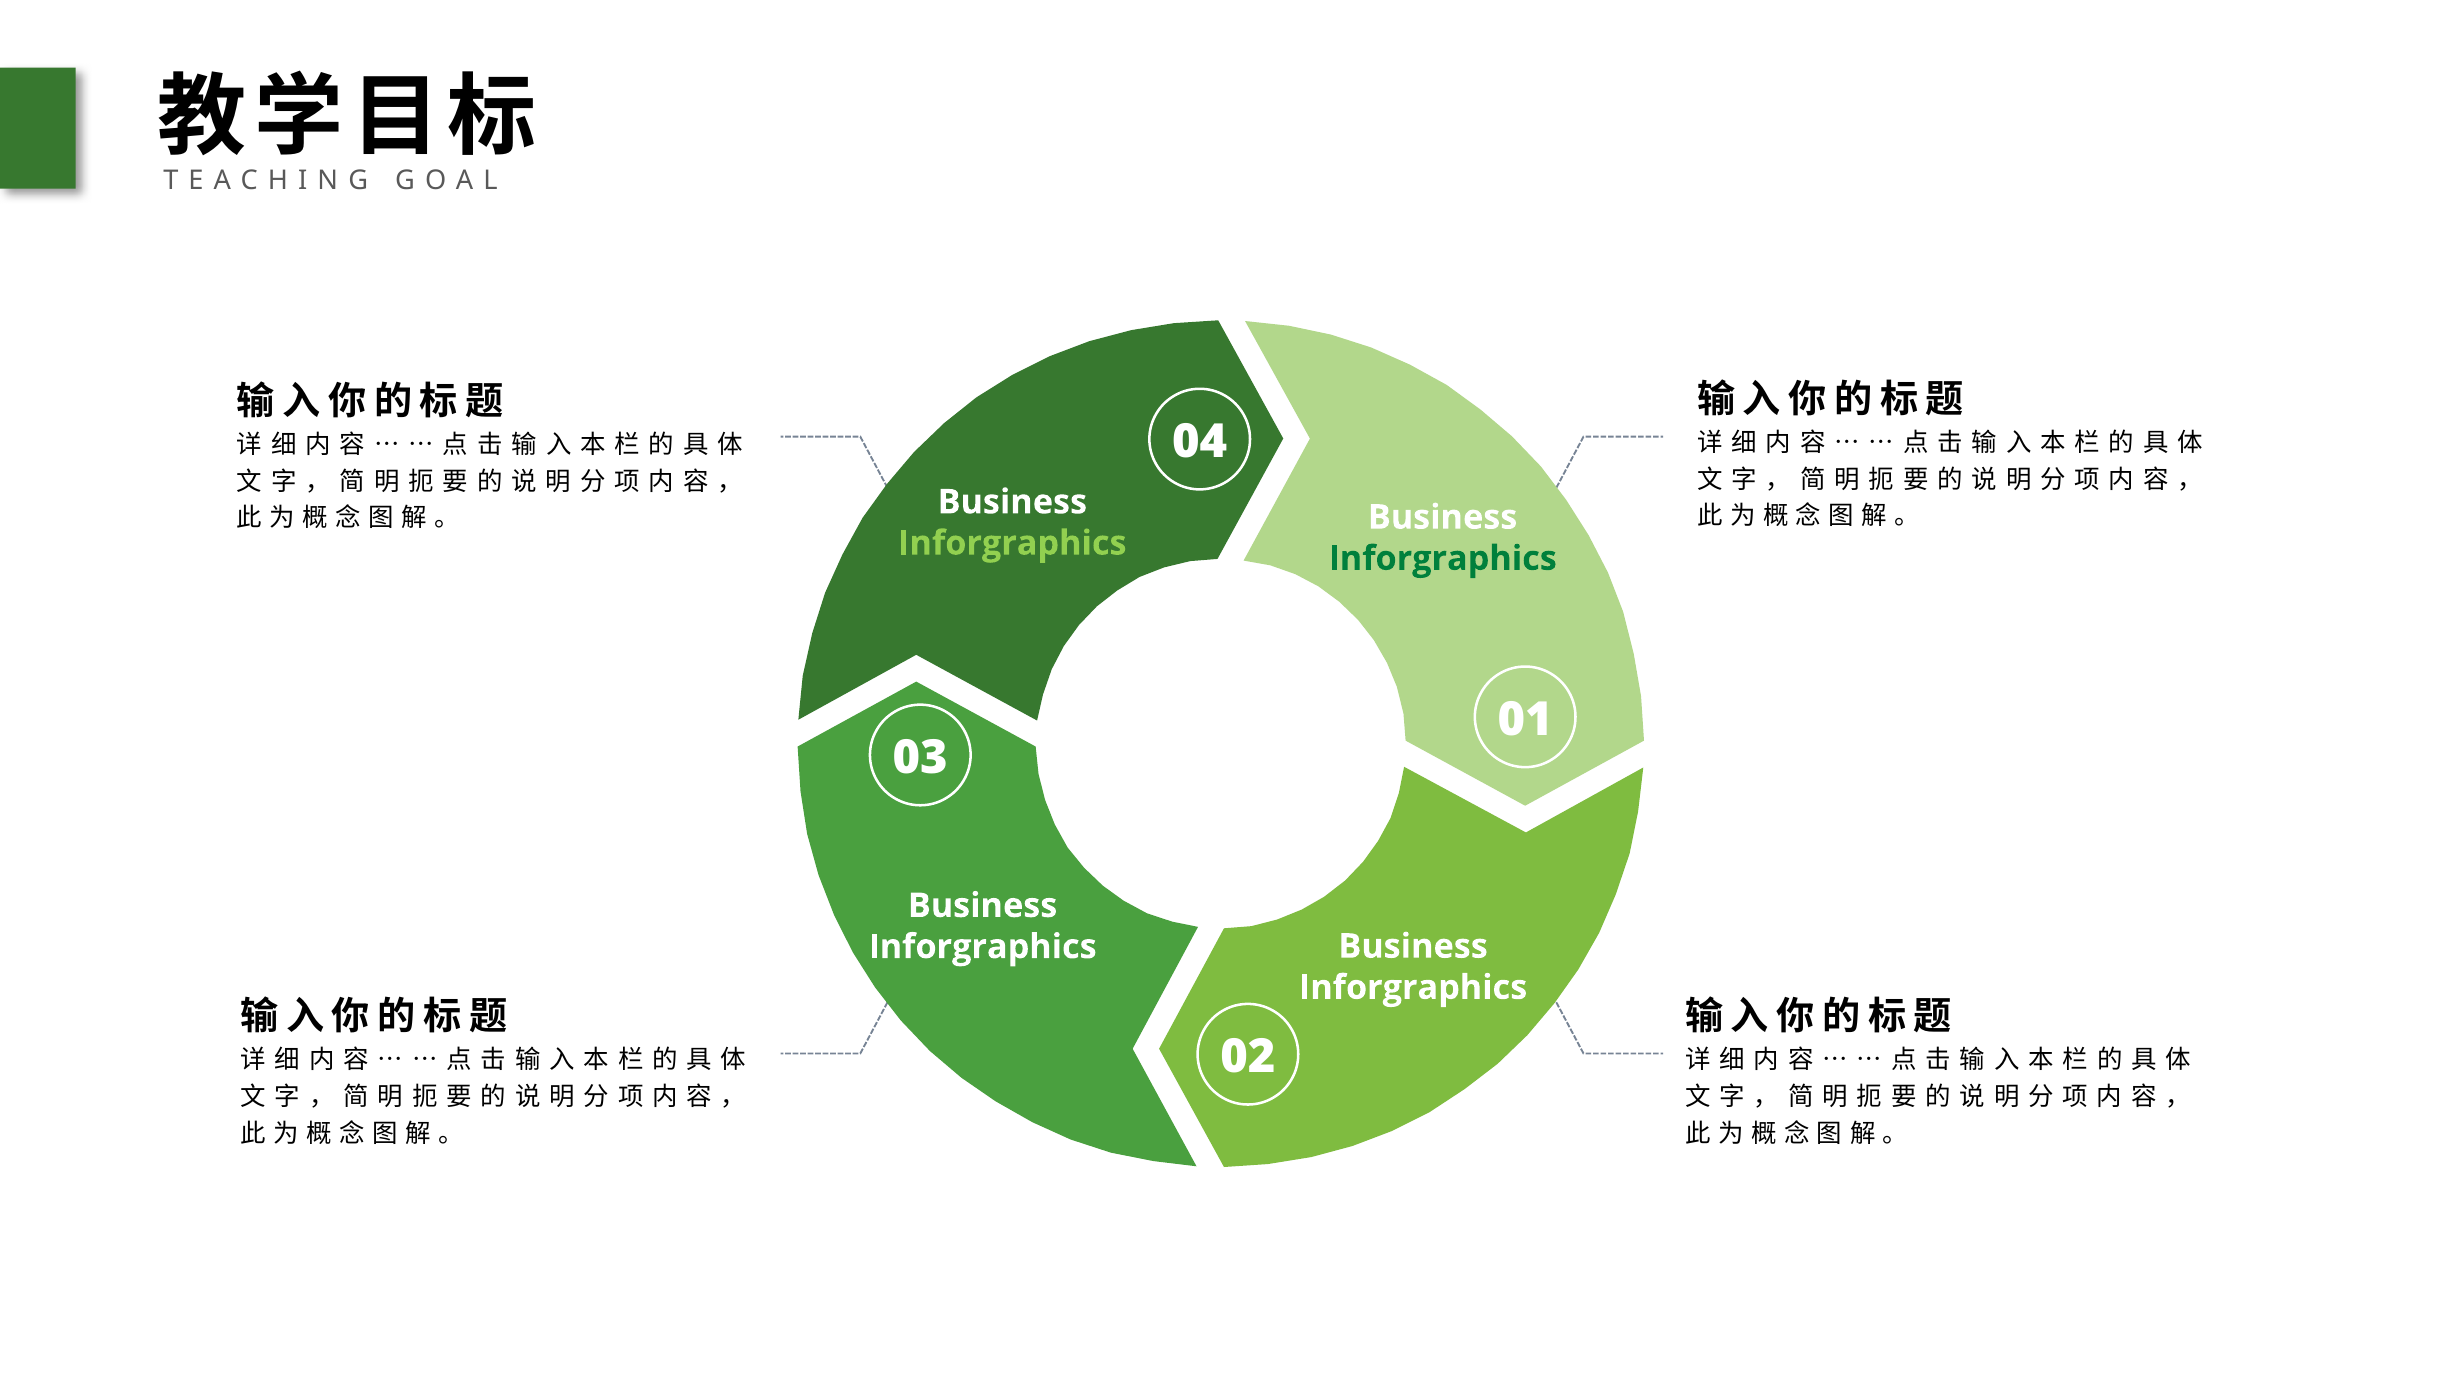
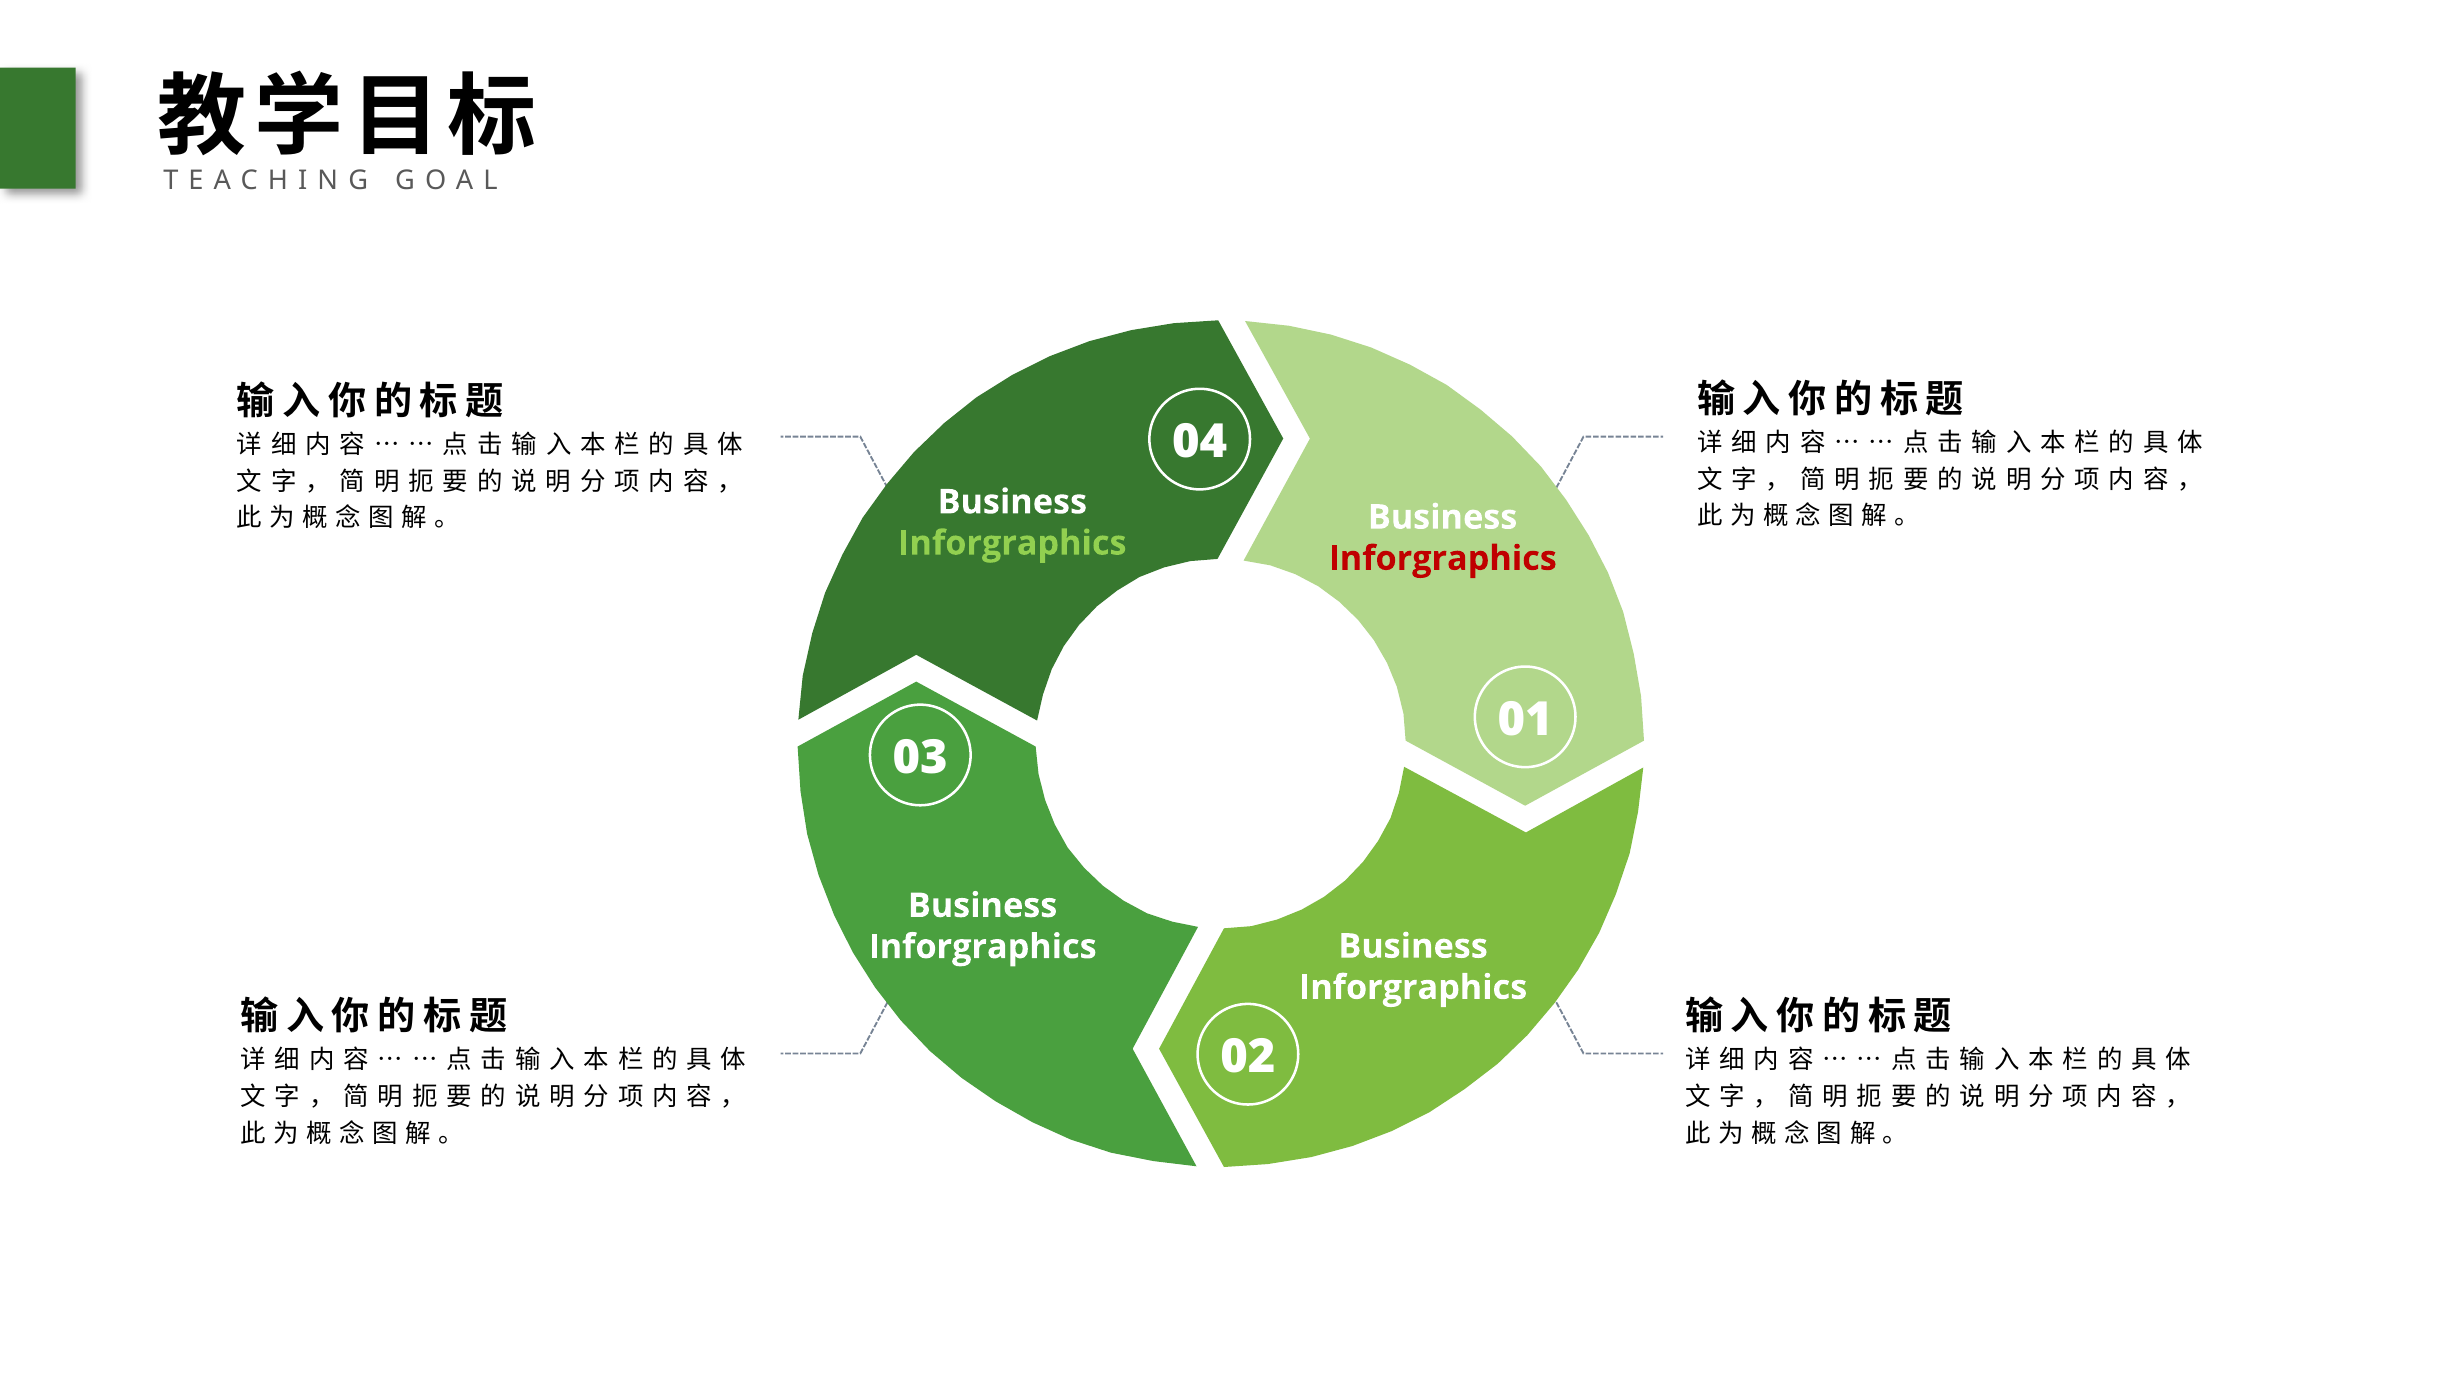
Inforgraphics at (1443, 559) colour: green -> red
